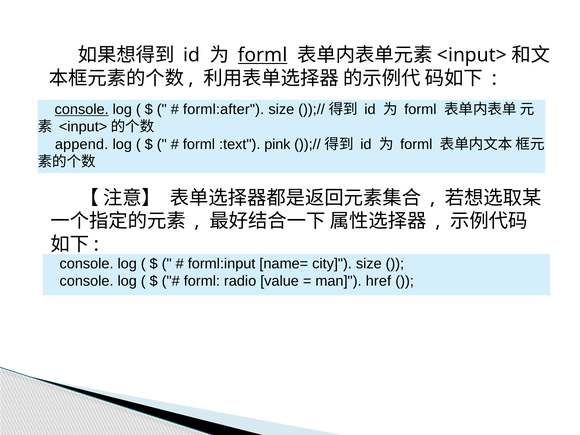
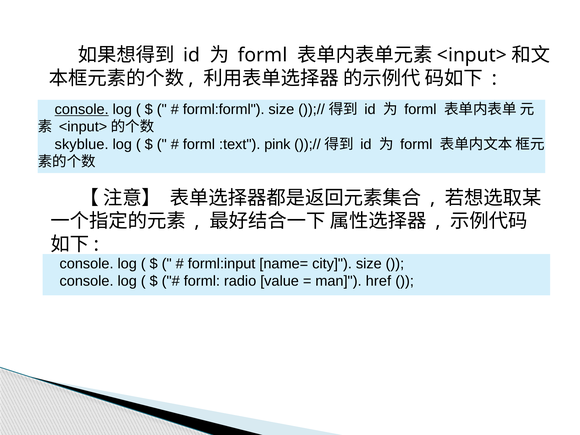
forml at (263, 55) underline: present -> none
forml:after: forml:after -> forml:forml
append: append -> skyblue
